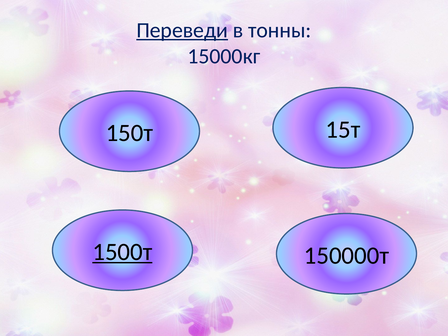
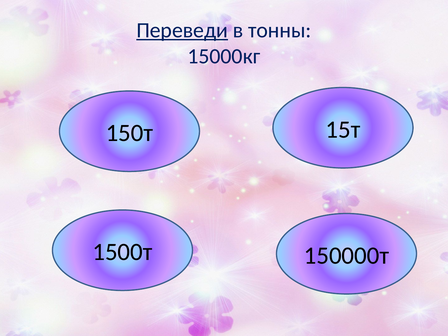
1500т underline: present -> none
